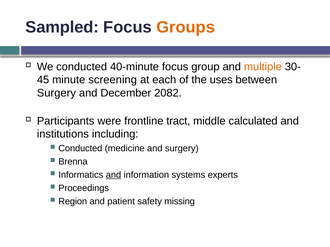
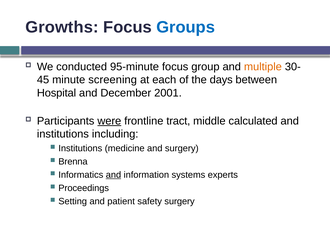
Sampled: Sampled -> Growths
Groups colour: orange -> blue
40-minute: 40-minute -> 95-minute
uses: uses -> days
Surgery at (56, 93): Surgery -> Hospital
2082: 2082 -> 2001
were underline: none -> present
Conducted at (80, 149): Conducted -> Institutions
Region: Region -> Setting
safety missing: missing -> surgery
